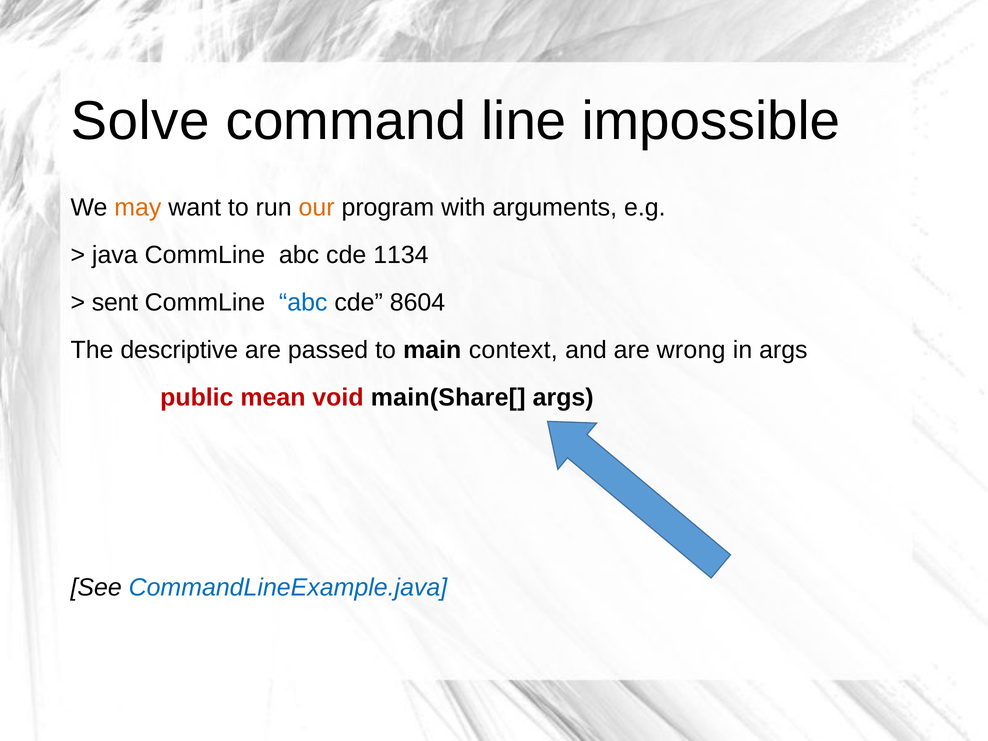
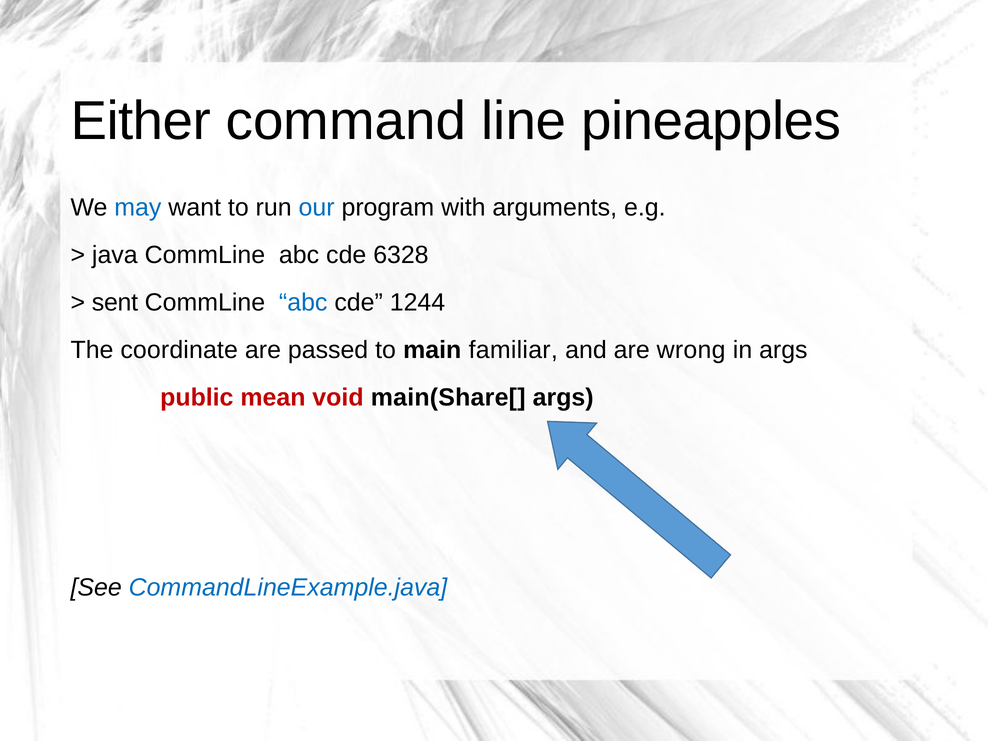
Solve: Solve -> Either
impossible: impossible -> pineapples
may colour: orange -> blue
our colour: orange -> blue
1134: 1134 -> 6328
8604: 8604 -> 1244
descriptive: descriptive -> coordinate
context: context -> familiar
